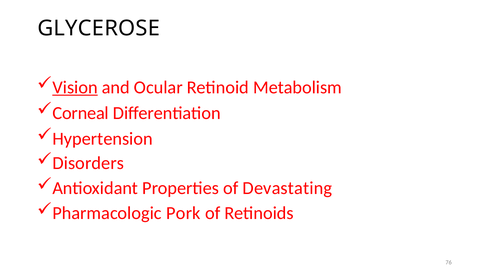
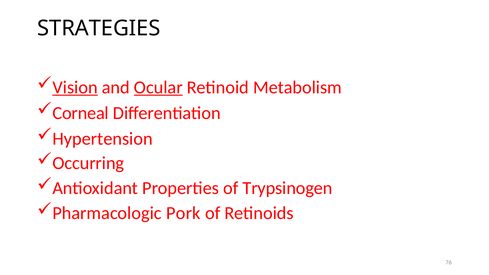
GLYCEROSE: GLYCEROSE -> STRATEGIES
Ocular underline: none -> present
Disorders: Disorders -> Occurring
Devastating: Devastating -> Trypsinogen
